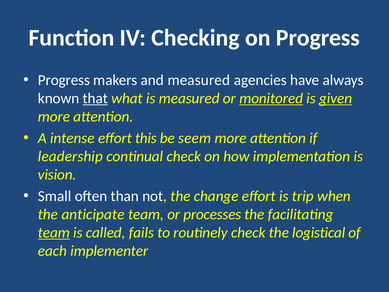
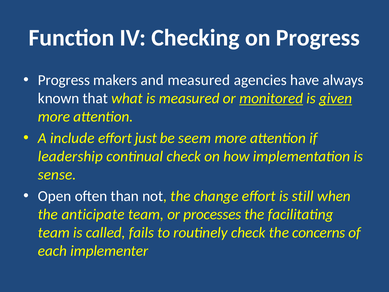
that underline: present -> none
intense: intense -> include
this: this -> just
vision: vision -> sense
Small: Small -> Open
trip: trip -> still
team at (54, 232) underline: present -> none
logistical: logistical -> concerns
